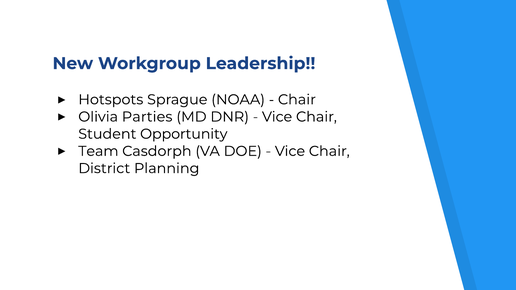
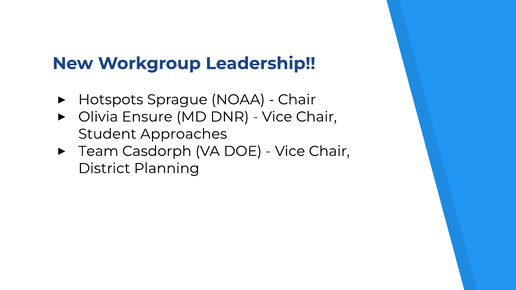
Parties: Parties -> Ensure
Opportunity: Opportunity -> Approaches
